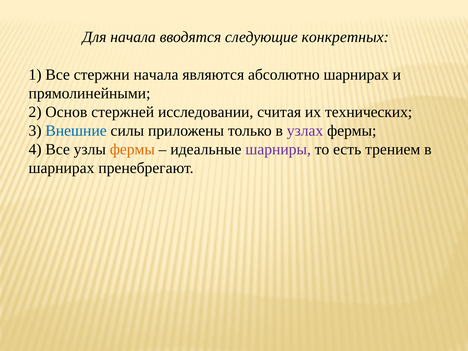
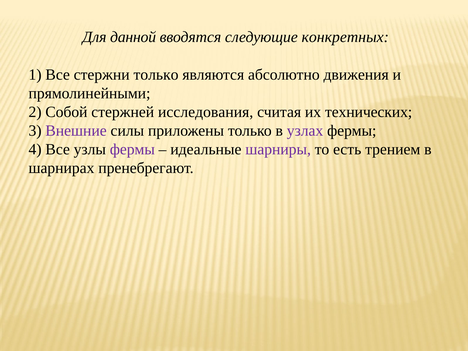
Для начала: начала -> данной
стержни начала: начала -> только
абсолютно шарнирах: шарнирах -> движения
Основ: Основ -> Собой
исследовании: исследовании -> исследования
Внешние colour: blue -> purple
фермы at (132, 149) colour: orange -> purple
